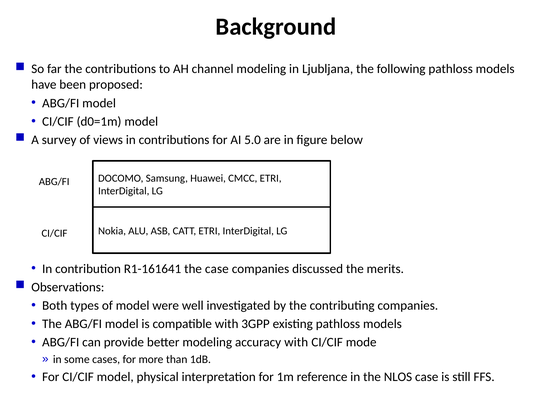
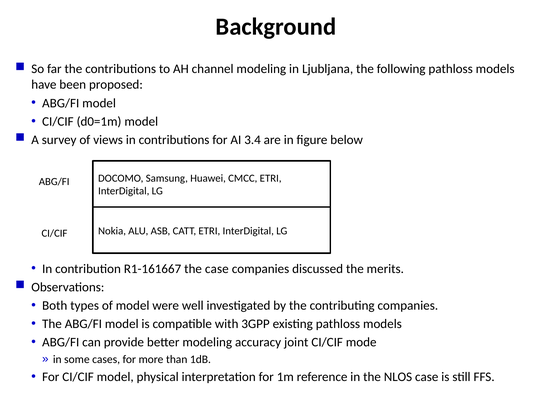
5.0: 5.0 -> 3.4
R1-161641: R1-161641 -> R1-161667
accuracy with: with -> joint
